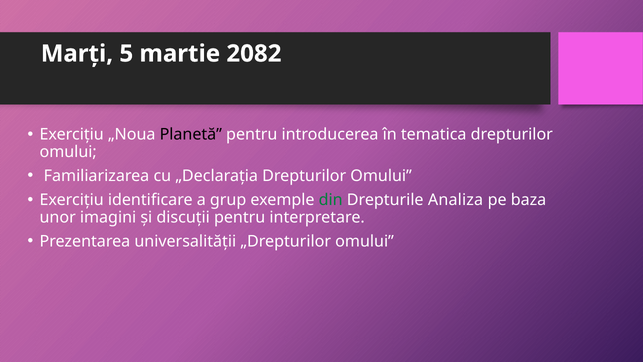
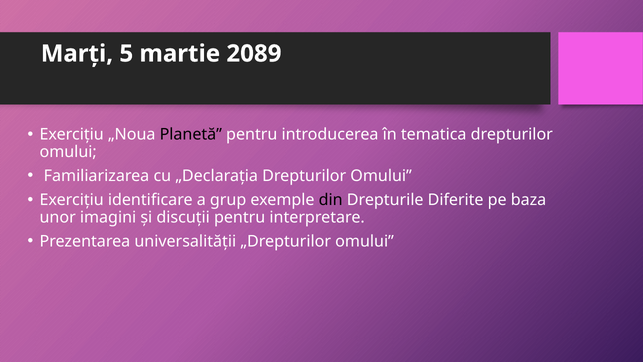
2082: 2082 -> 2089
din colour: green -> black
Analiza: Analiza -> Diferite
